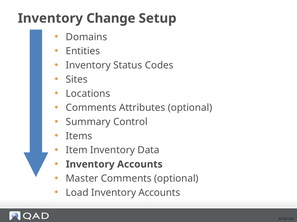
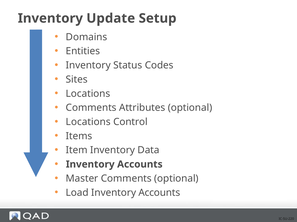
Change: Change -> Update
Summary at (88, 122): Summary -> Locations
